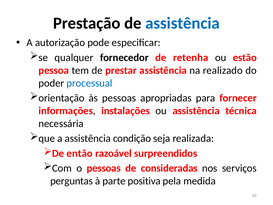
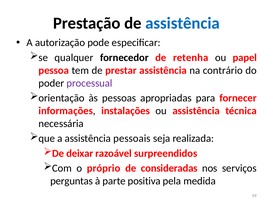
estão: estão -> papel
realizado: realizado -> contrário
processual colour: blue -> purple
condição: condição -> pessoais
então: então -> deixar
o pessoas: pessoas -> próprio
